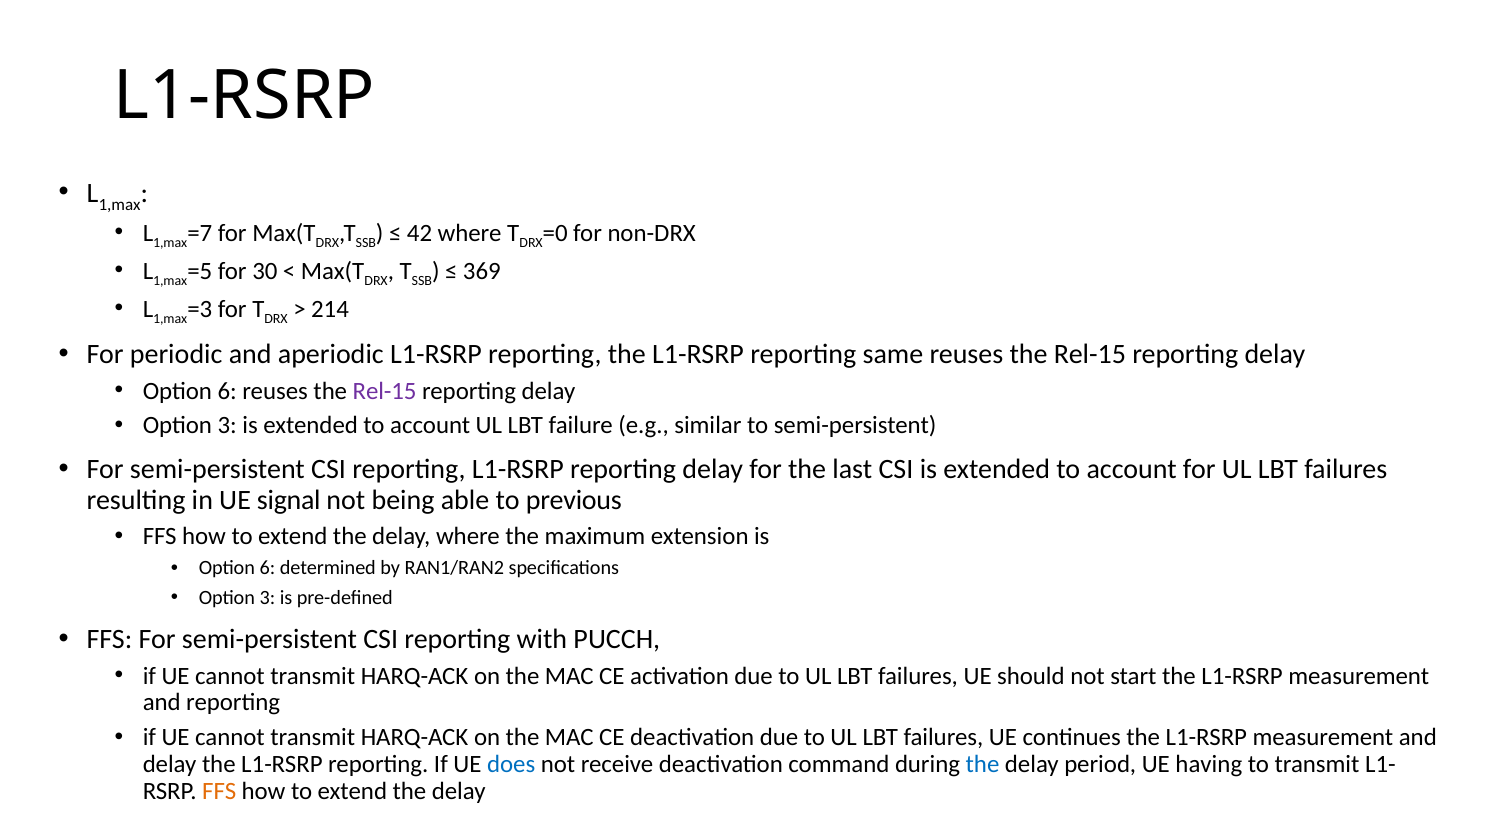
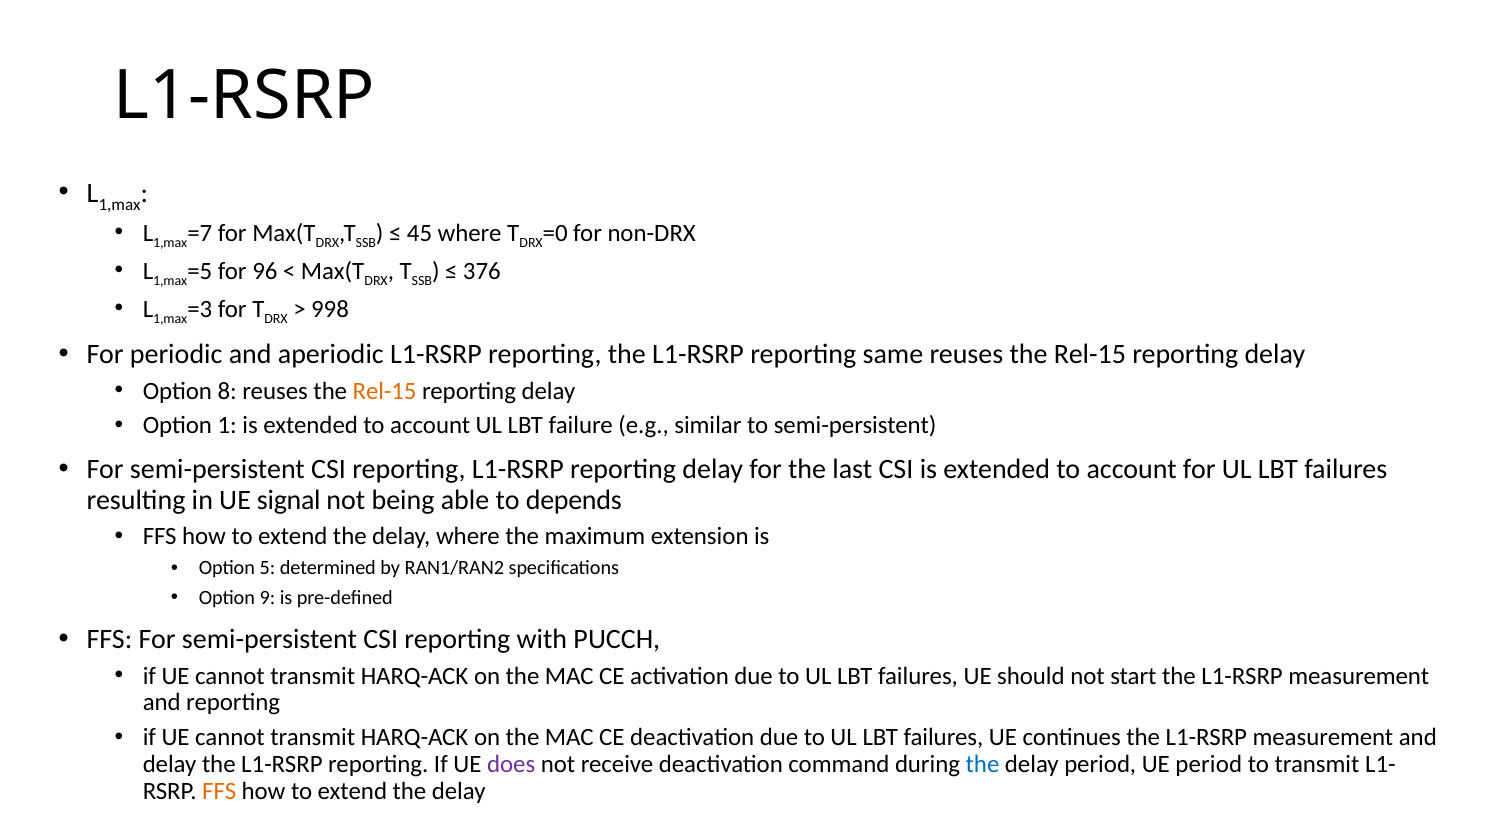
42: 42 -> 45
30: 30 -> 96
369: 369 -> 376
214: 214 -> 998
6 at (227, 391): 6 -> 8
Rel-15 at (385, 391) colour: purple -> orange
3 at (227, 426): 3 -> 1
previous: previous -> depends
6 at (267, 569): 6 -> 5
3 at (267, 598): 3 -> 9
does colour: blue -> purple
UE having: having -> period
